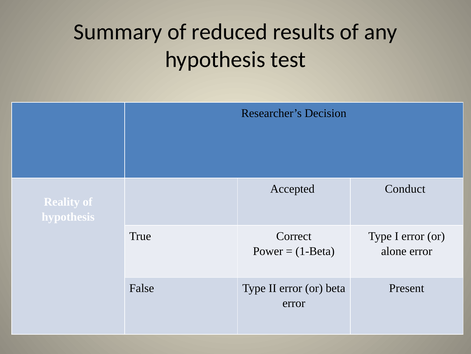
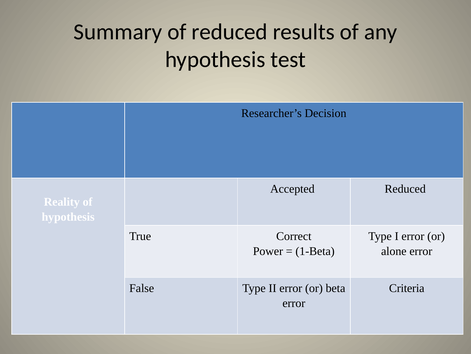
Accepted Conduct: Conduct -> Reduced
Present: Present -> Criteria
